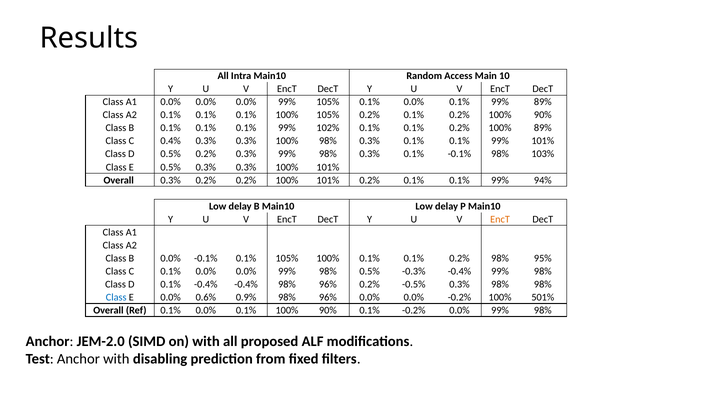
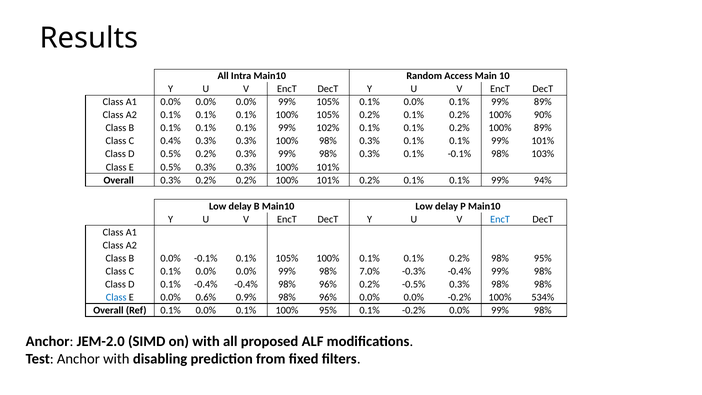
EncT at (500, 219) colour: orange -> blue
98% 0.5%: 0.5% -> 7.0%
501%: 501% -> 534%
0.1% 100% 90%: 90% -> 95%
